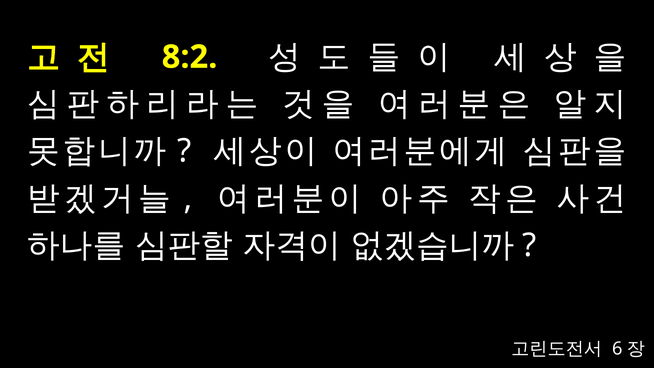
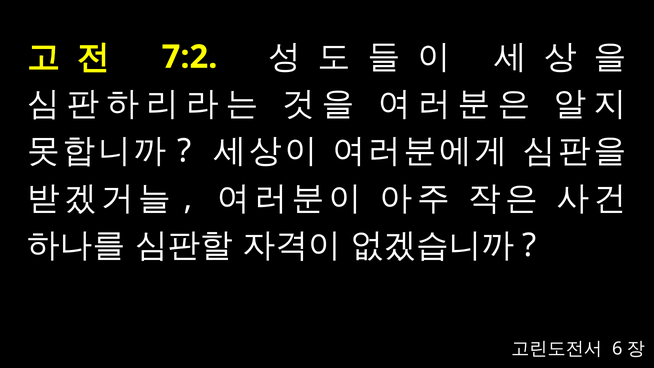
8:2: 8:2 -> 7:2
